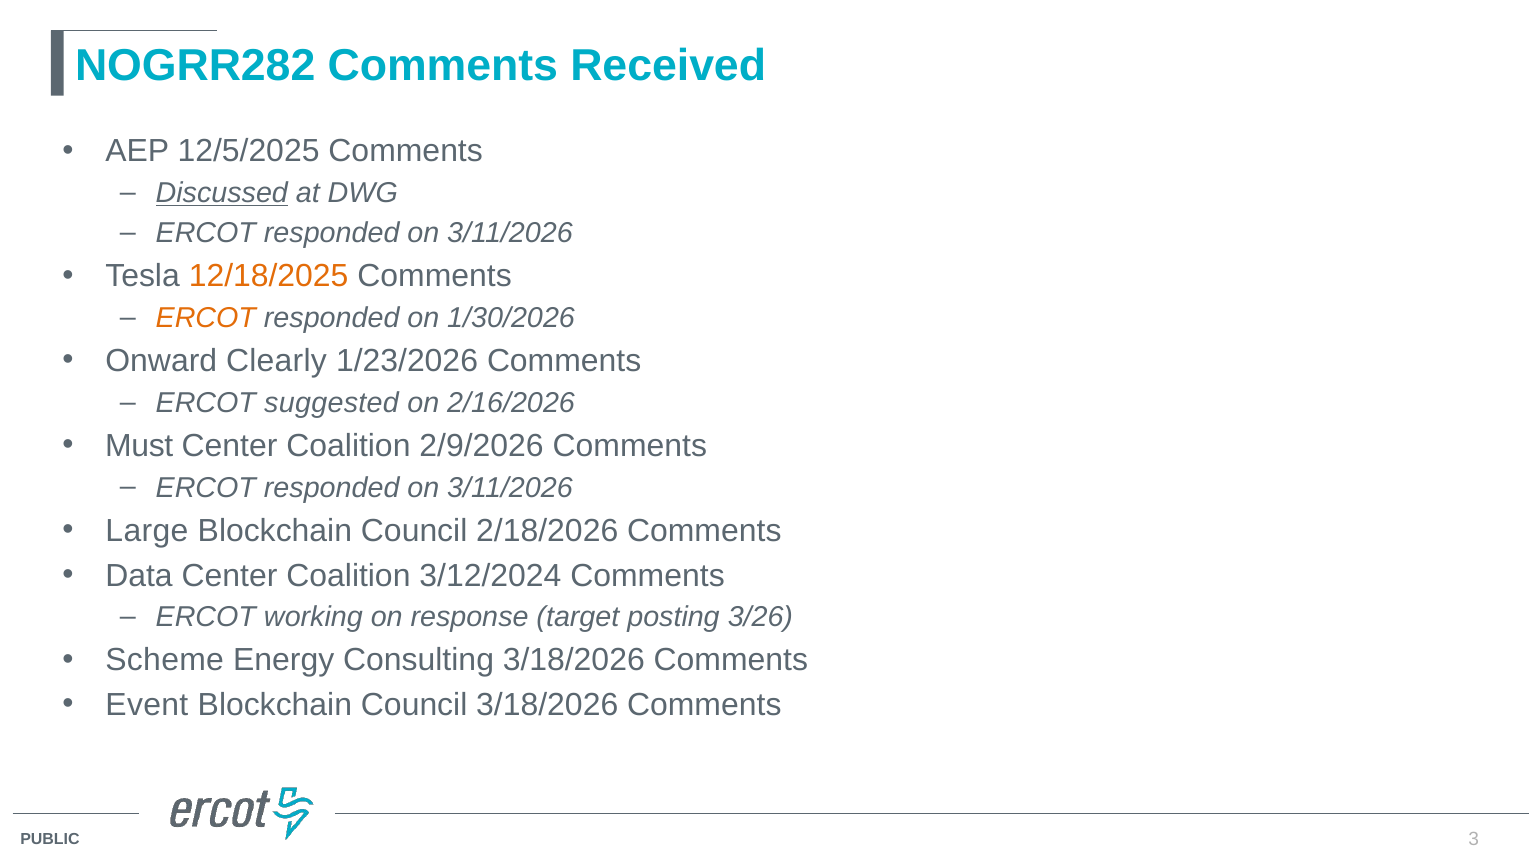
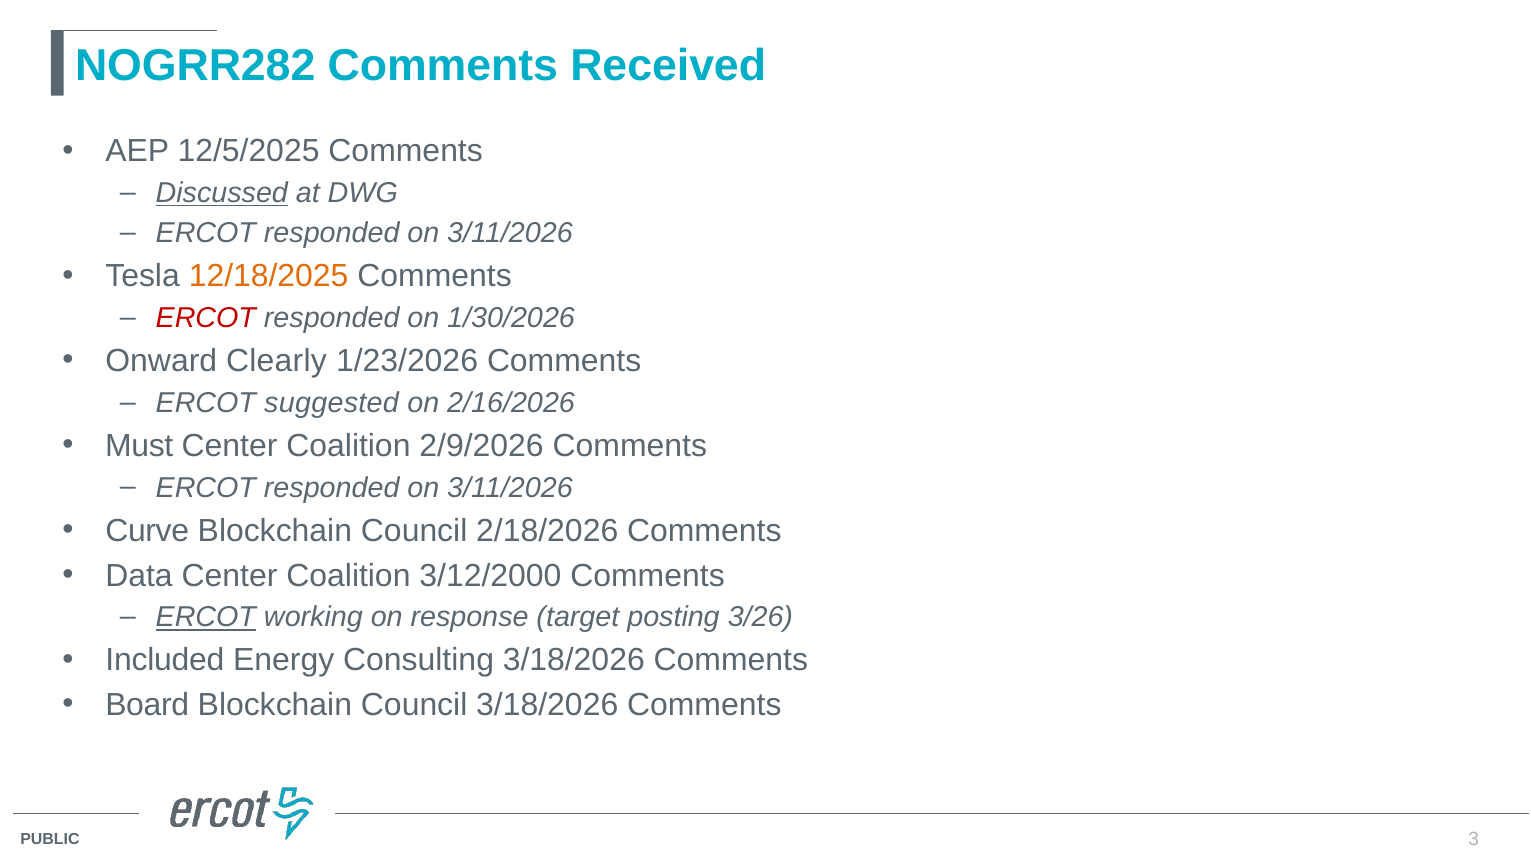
ERCOT at (206, 318) colour: orange -> red
Large: Large -> Curve
3/12/2024: 3/12/2024 -> 3/12/2000
ERCOT at (206, 618) underline: none -> present
Scheme: Scheme -> Included
Event: Event -> Board
